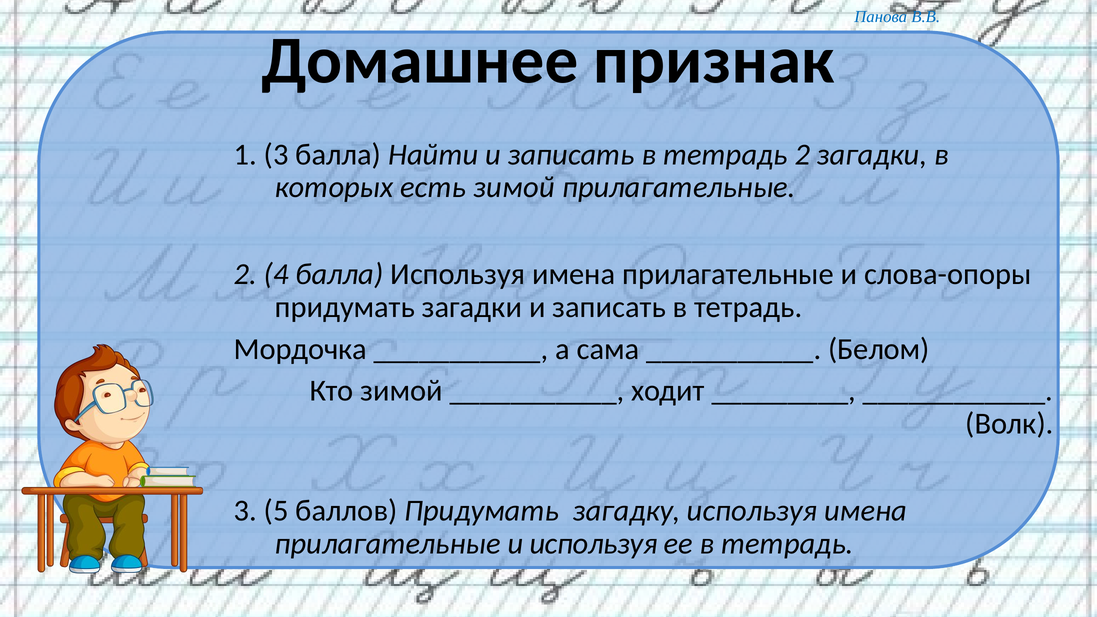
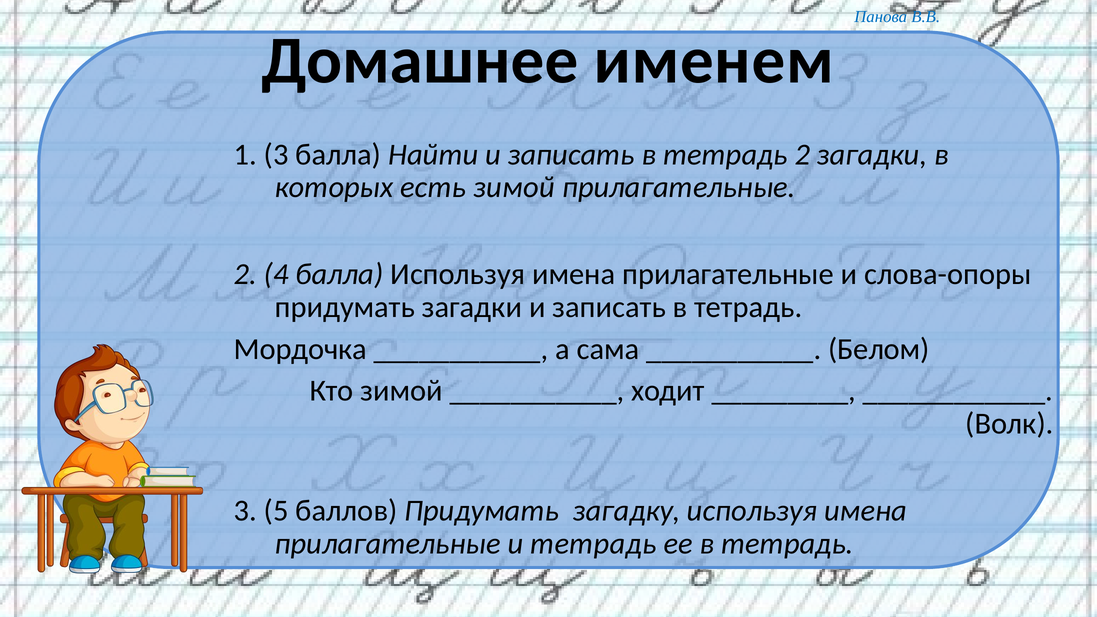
признак: признак -> именем
и используя: используя -> тетрадь
